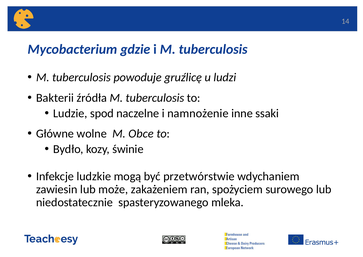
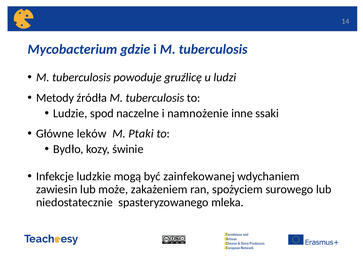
Bakterii: Bakterii -> Metody
wolne: wolne -> leków
Obce: Obce -> Ptaki
przetwórstwie: przetwórstwie -> zainfekowanej
